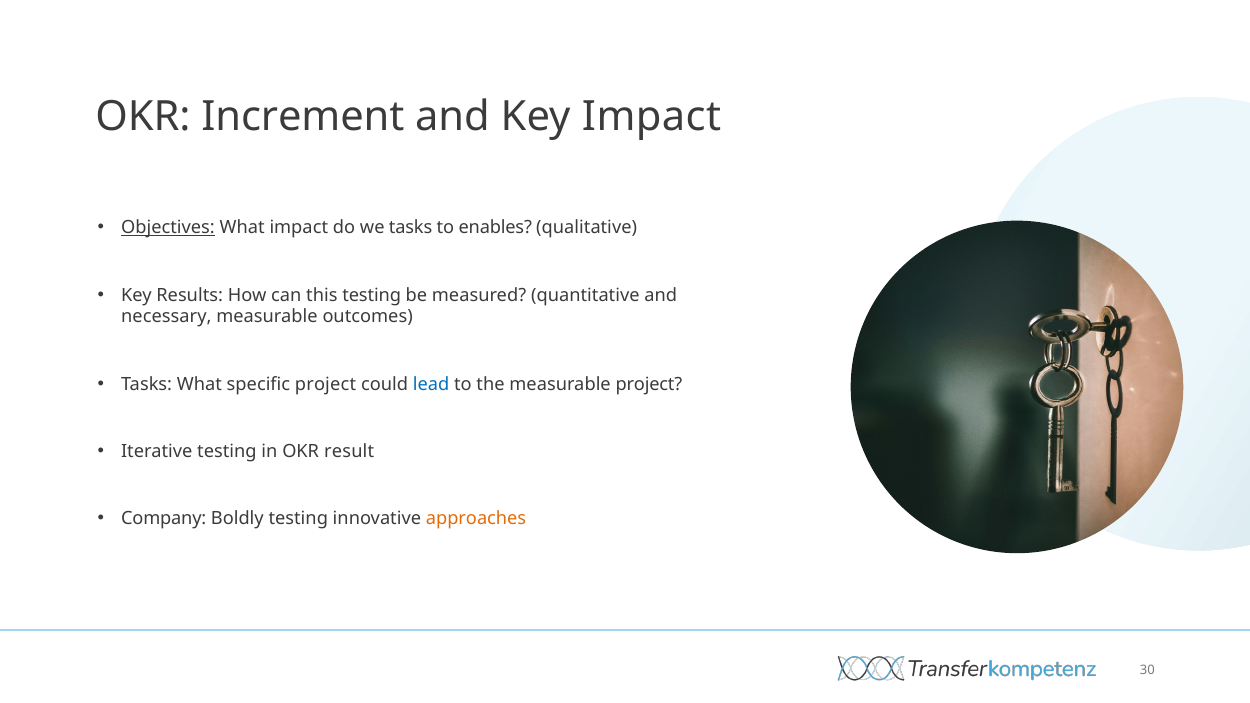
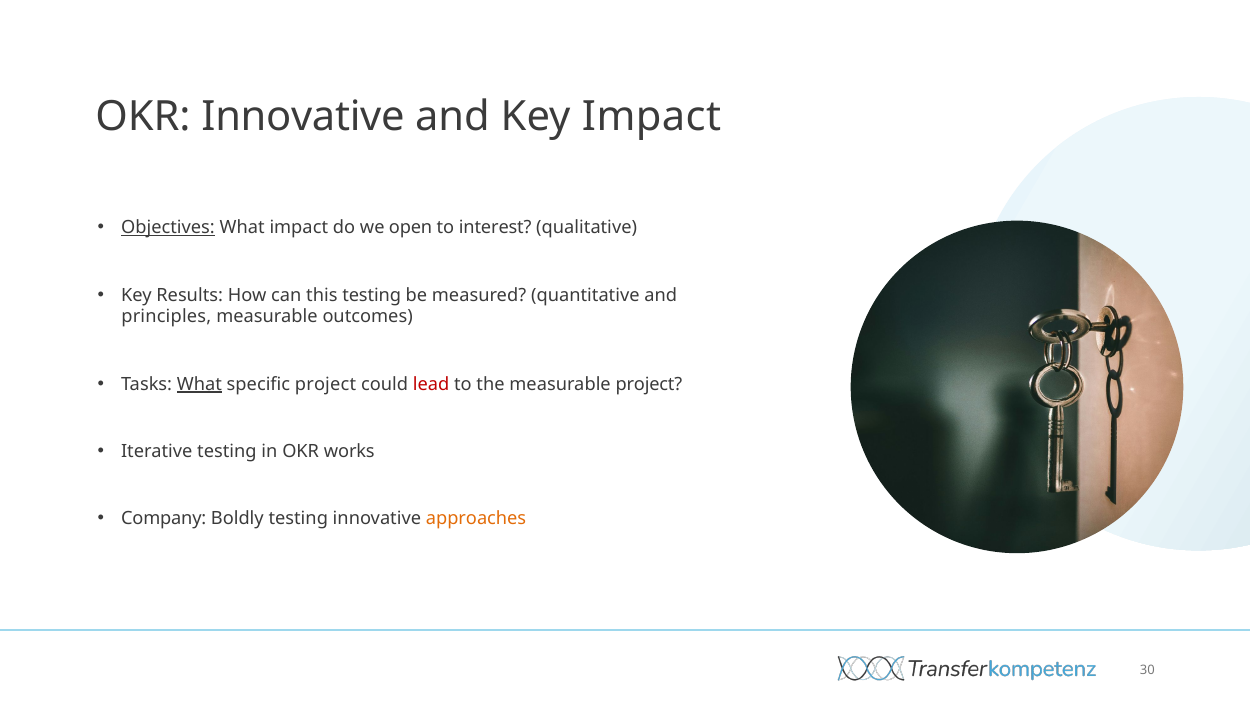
OKR Increment: Increment -> Innovative
we tasks: tasks -> open
enables: enables -> interest
necessary: necessary -> principles
What at (199, 384) underline: none -> present
lead colour: blue -> red
result: result -> works
